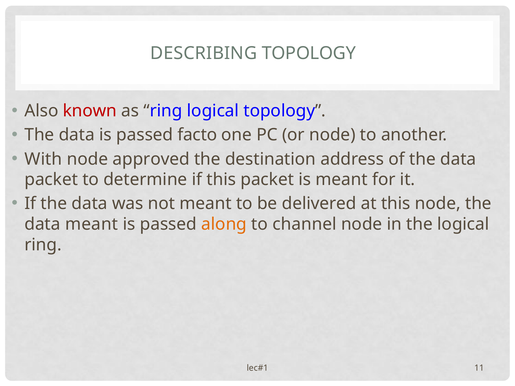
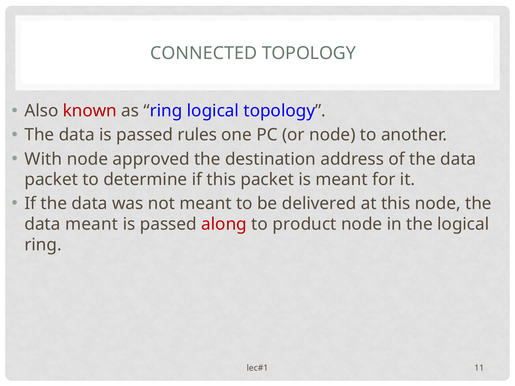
DESCRIBING: DESCRIBING -> CONNECTED
facto: facto -> rules
along colour: orange -> red
channel: channel -> product
